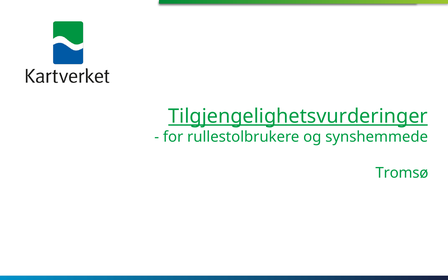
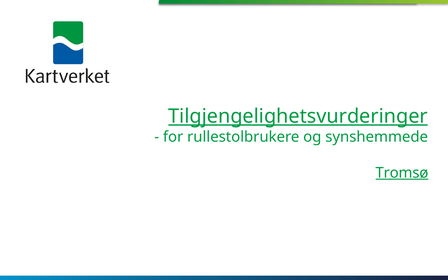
Tromsø underline: none -> present
